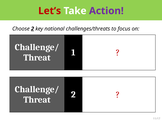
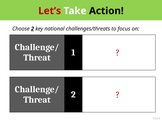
Action colour: purple -> black
